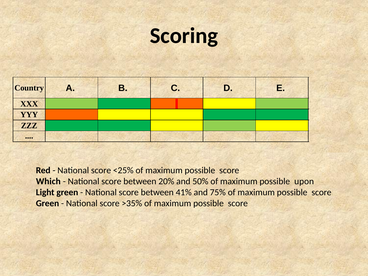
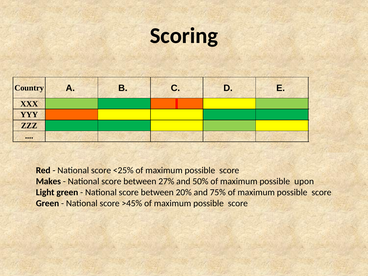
Which: Which -> Makes
20%: 20% -> 27%
41%: 41% -> 20%
>35%: >35% -> >45%
